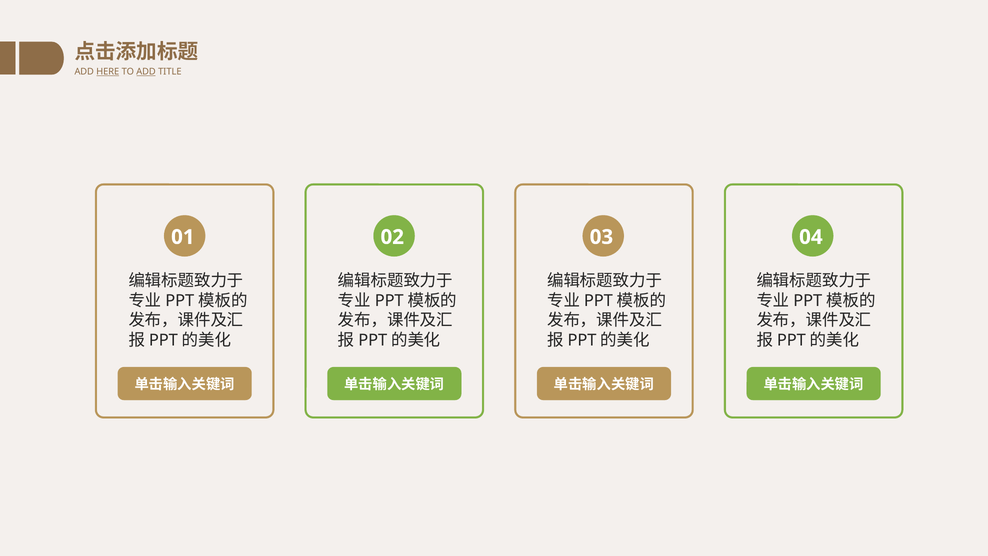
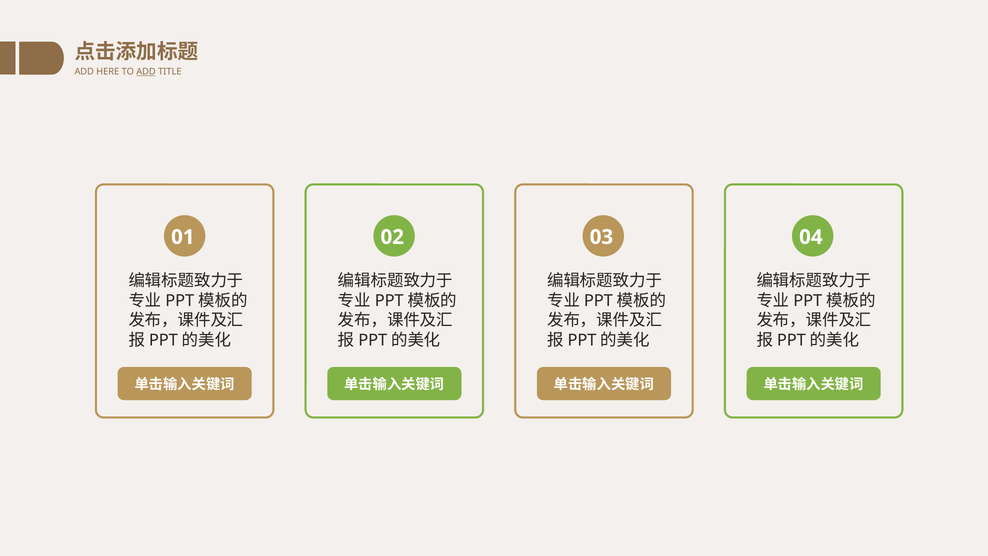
HERE underline: present -> none
